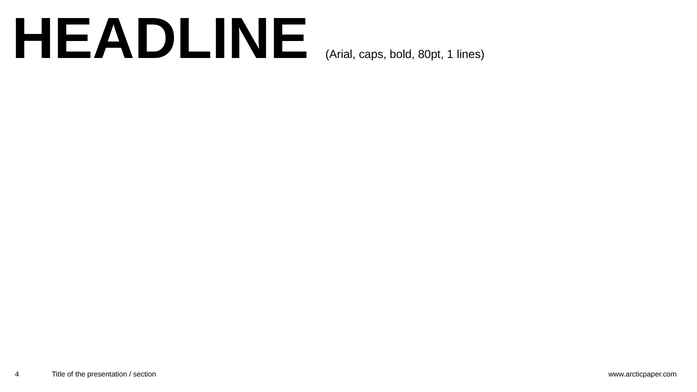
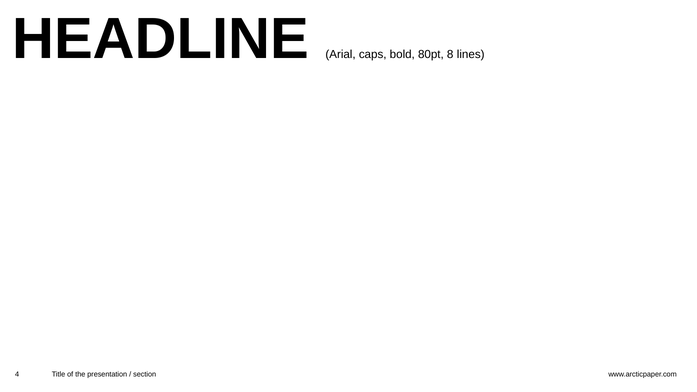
1: 1 -> 8
